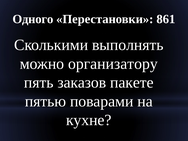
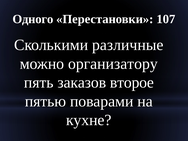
861: 861 -> 107
выполнять: выполнять -> различные
пакете: пакете -> второе
